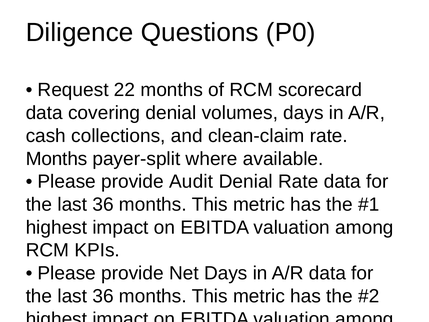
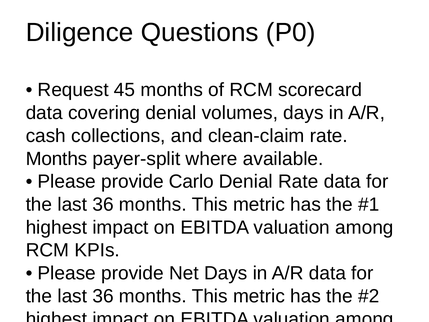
22: 22 -> 45
Audit: Audit -> Carlo
